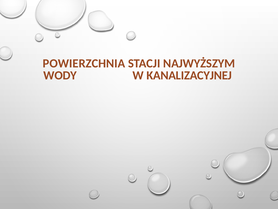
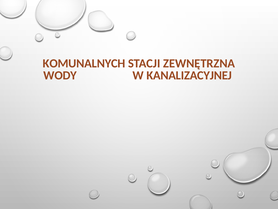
POWIERZCHNIA: POWIERZCHNIA -> KOMUNALNYCH
NAJWYŻSZYM: NAJWYŻSZYM -> ZEWNĘTRZNA
